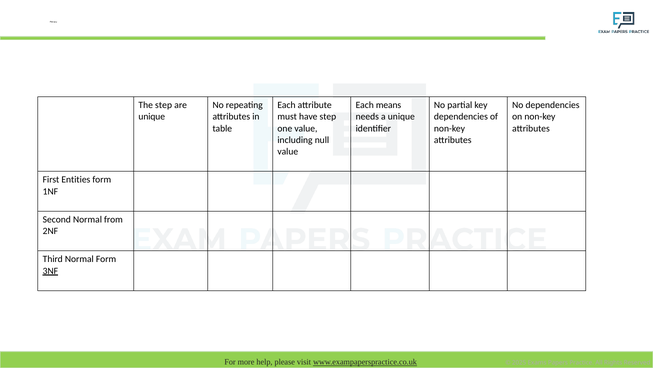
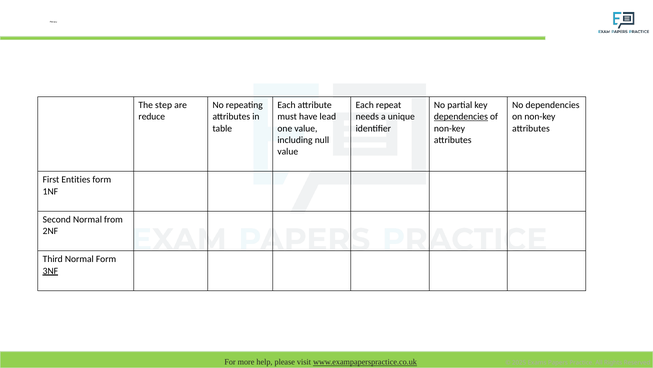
means: means -> repeat
unique at (152, 117): unique -> reduce
have step: step -> lead
dependencies at (461, 117) underline: none -> present
